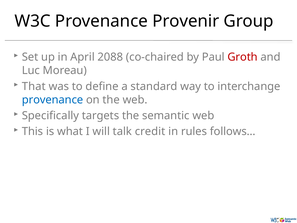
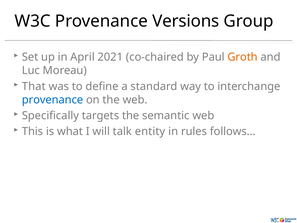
Provenir: Provenir -> Versions
2088: 2088 -> 2021
Groth colour: red -> orange
credit: credit -> entity
